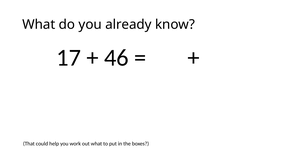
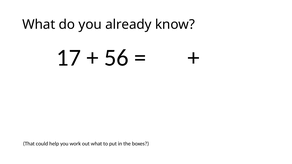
46: 46 -> 56
